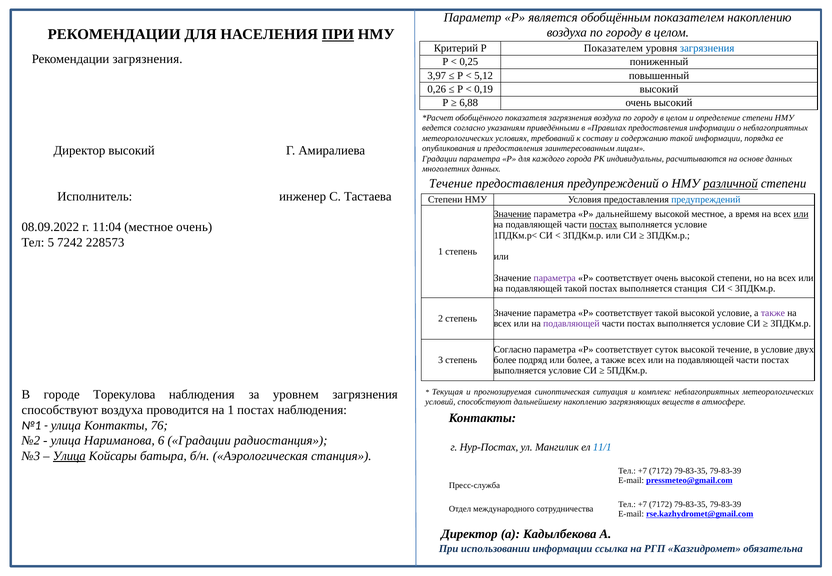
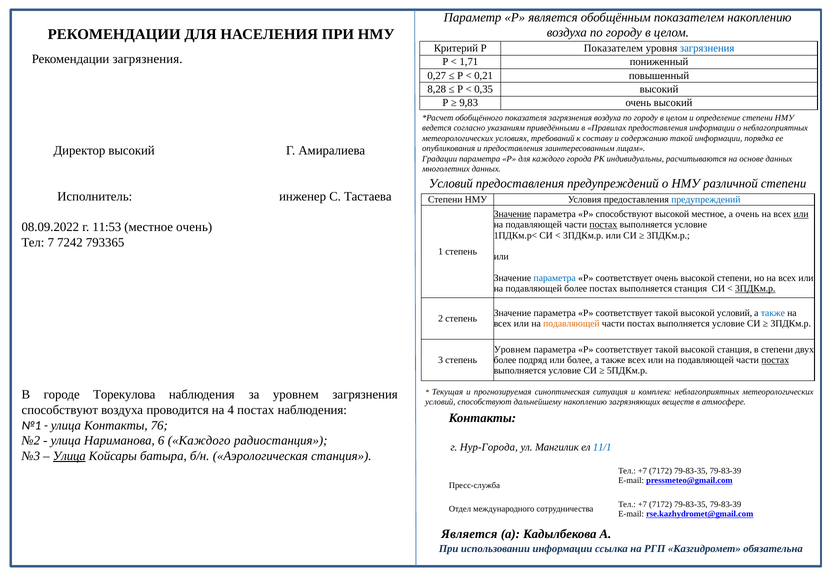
ПРИ at (338, 34) underline: present -> none
0,25: 0,25 -> 1,71
3,97: 3,97 -> 0,27
5,12: 5,12 -> 0,21
0,26: 0,26 -> 8,28
0,19: 0,19 -> 0,35
6,88: 6,88 -> 9,83
Течение at (451, 184): Течение -> Условий
различной underline: present -> none
Р дальнейшему: дальнейшему -> способствуют
а время: время -> очень
11:04: 11:04 -> 11:53
5: 5 -> 7
228573: 228573 -> 793365
параметра at (555, 278) colour: purple -> blue
подавляющей такой: такой -> более
3ПДКм.р at (755, 289) underline: none -> present
высокой условие: условие -> условий
также at (773, 313) colour: purple -> blue
подавляющей at (571, 324) colour: purple -> orange
Согласно at (513, 349): Согласно -> Уровнем
суток at (666, 349): суток -> такой
высокой течение: течение -> станция
в условие: условие -> степени
постах at (775, 360) underline: none -> present
на 1: 1 -> 4
6 Градации: Градации -> Каждого
Нур-Постах: Нур-Постах -> Нур-Города
Директор at (469, 534): Директор -> Является
